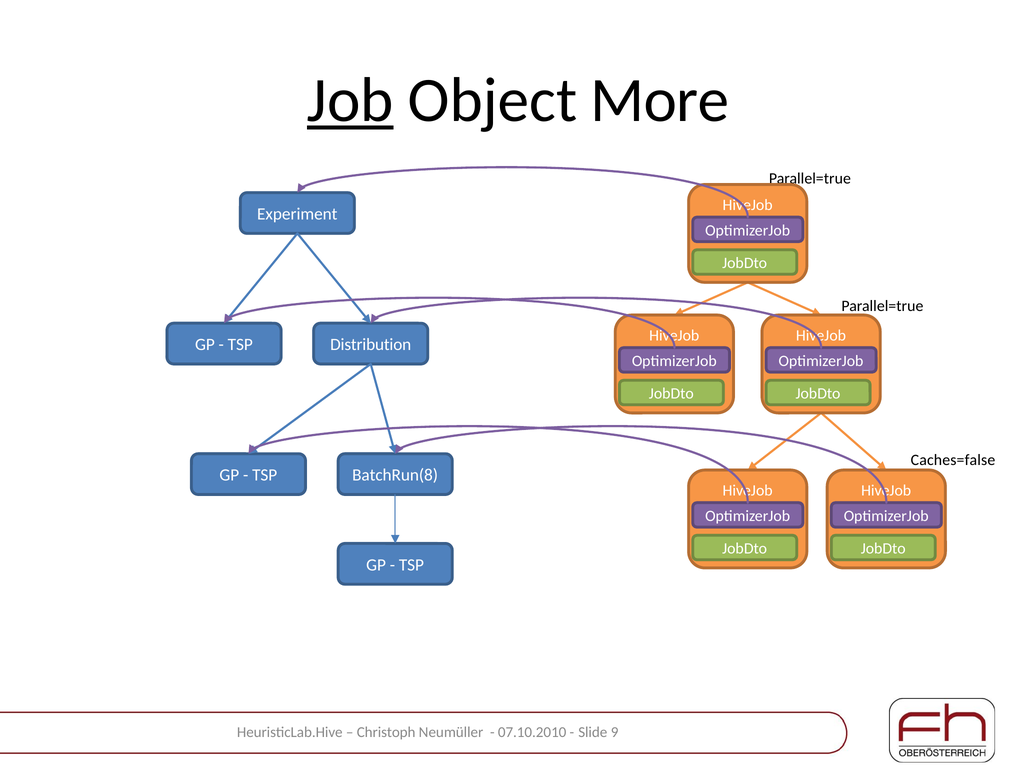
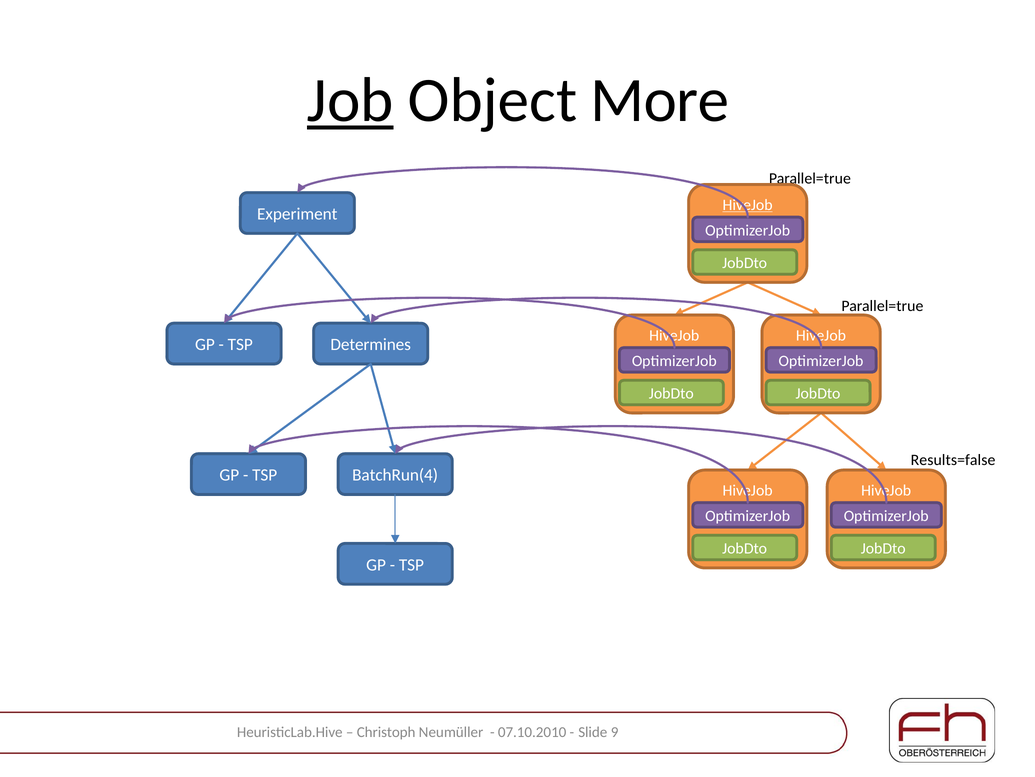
HiveJob at (748, 205) underline: none -> present
Distribution: Distribution -> Determines
Caches=false: Caches=false -> Results=false
BatchRun(8: BatchRun(8 -> BatchRun(4
